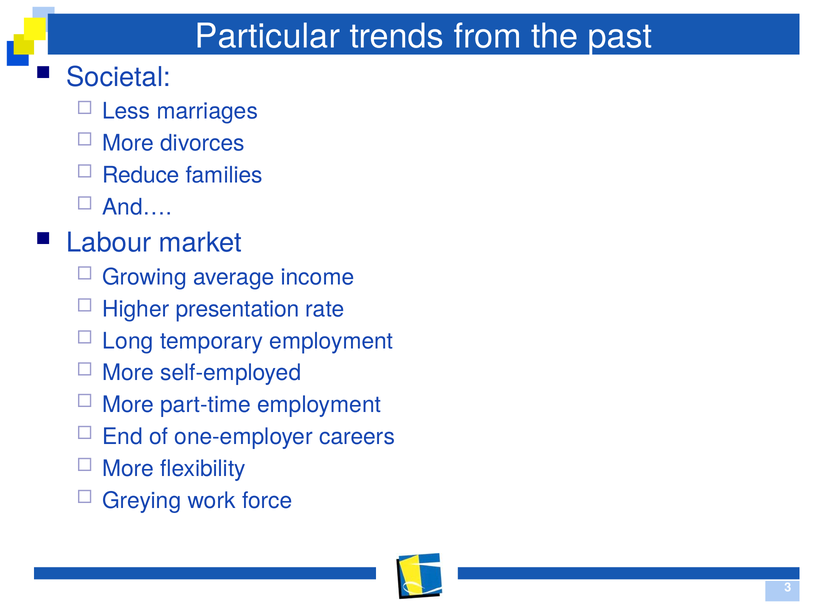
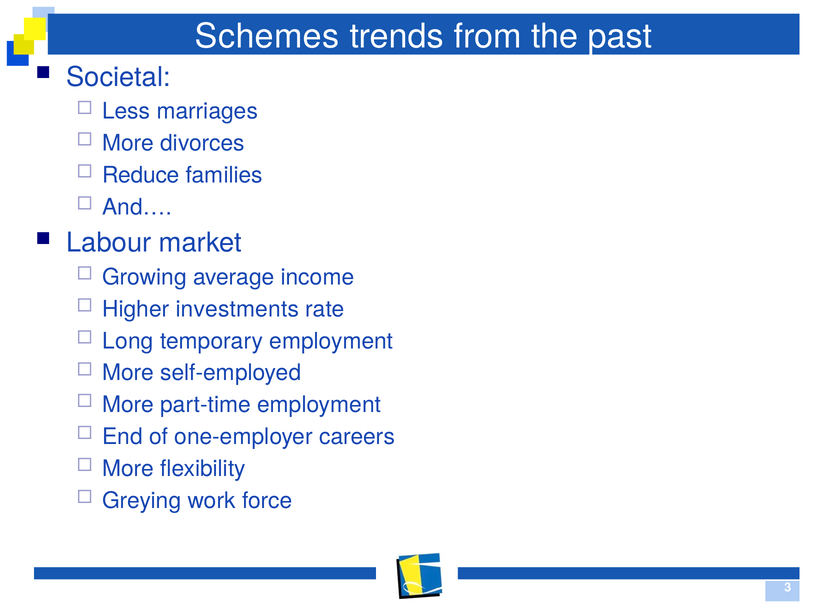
Particular: Particular -> Schemes
presentation: presentation -> investments
